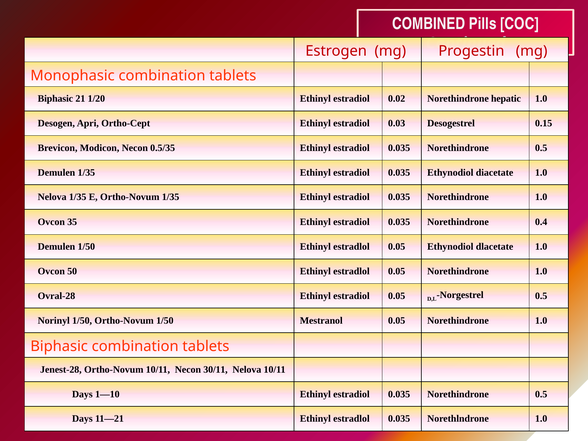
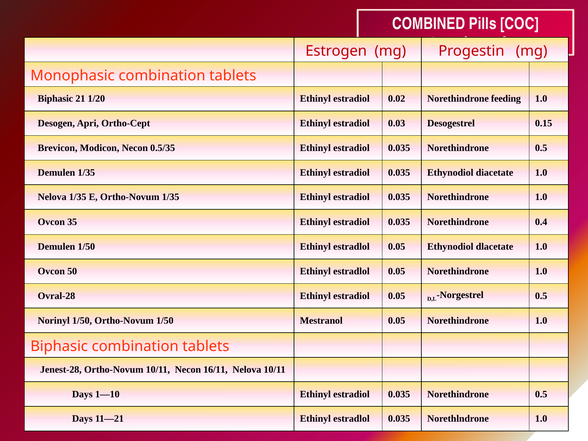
hepatic: hepatic -> feeding
30/11: 30/11 -> 16/11
